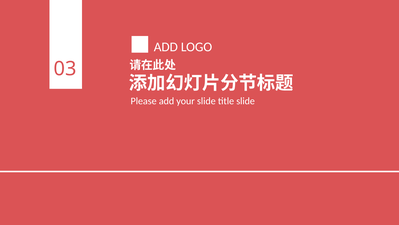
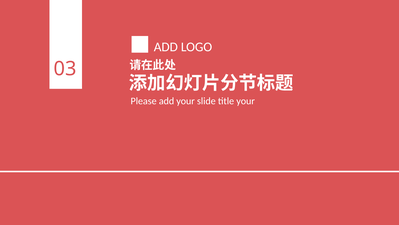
title slide: slide -> your
